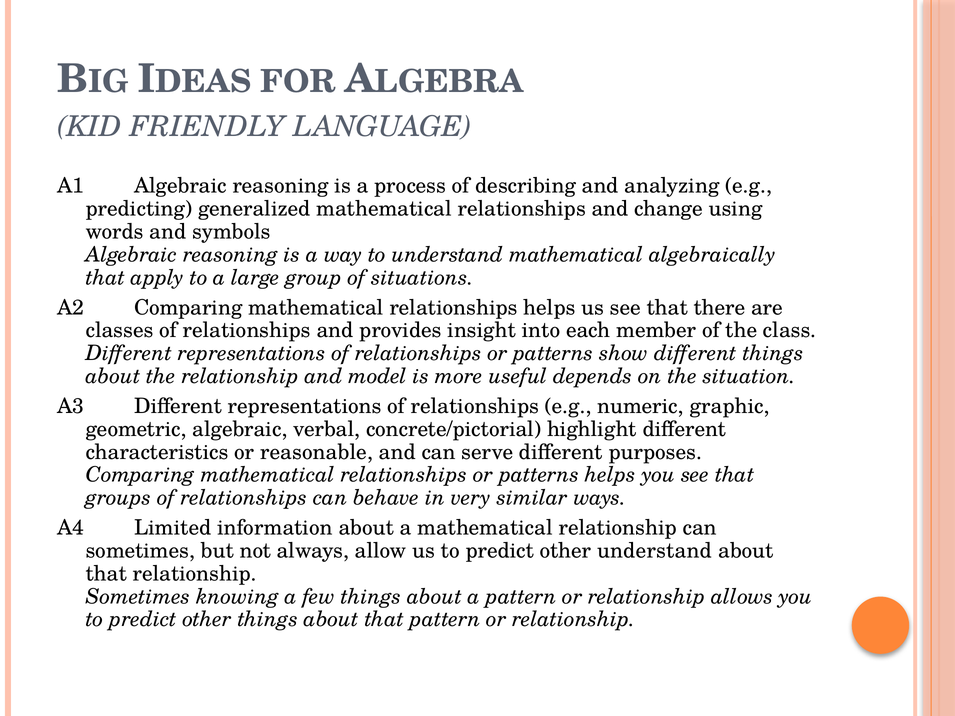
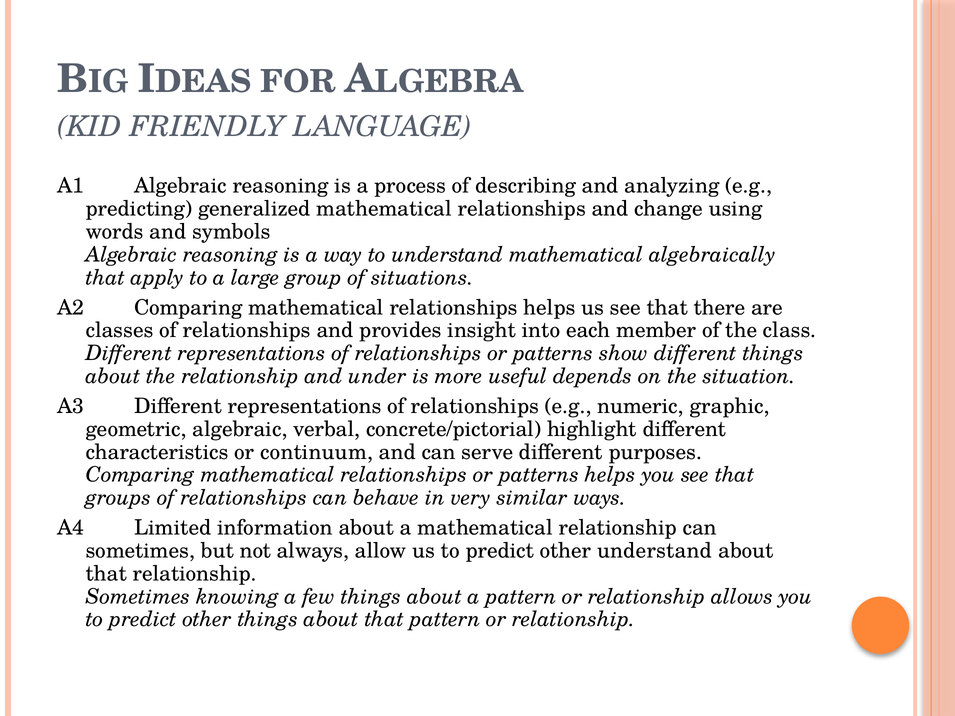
model: model -> under
reasonable: reasonable -> continuum
